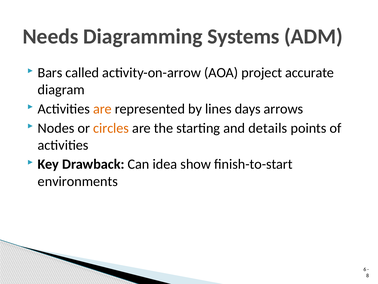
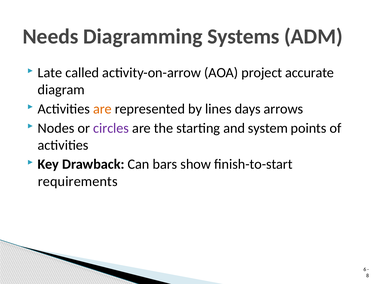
Bars: Bars -> Late
circles colour: orange -> purple
details: details -> system
idea: idea -> bars
environments: environments -> requirements
